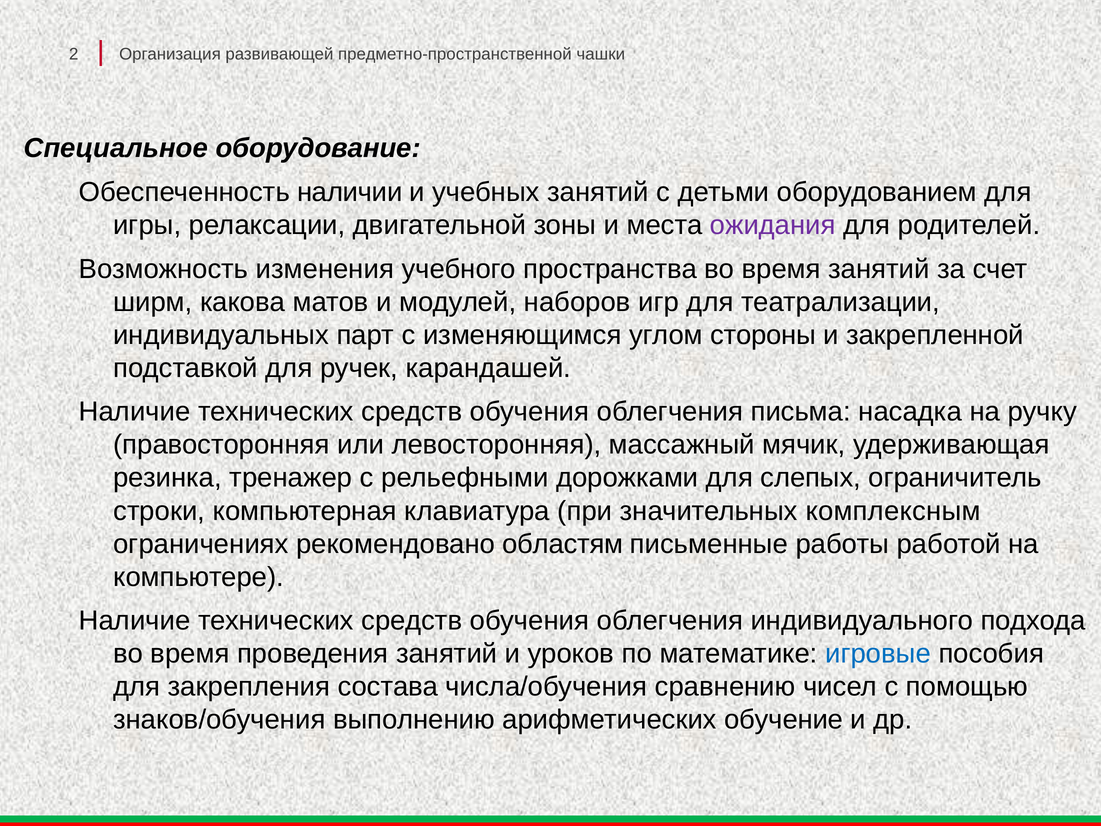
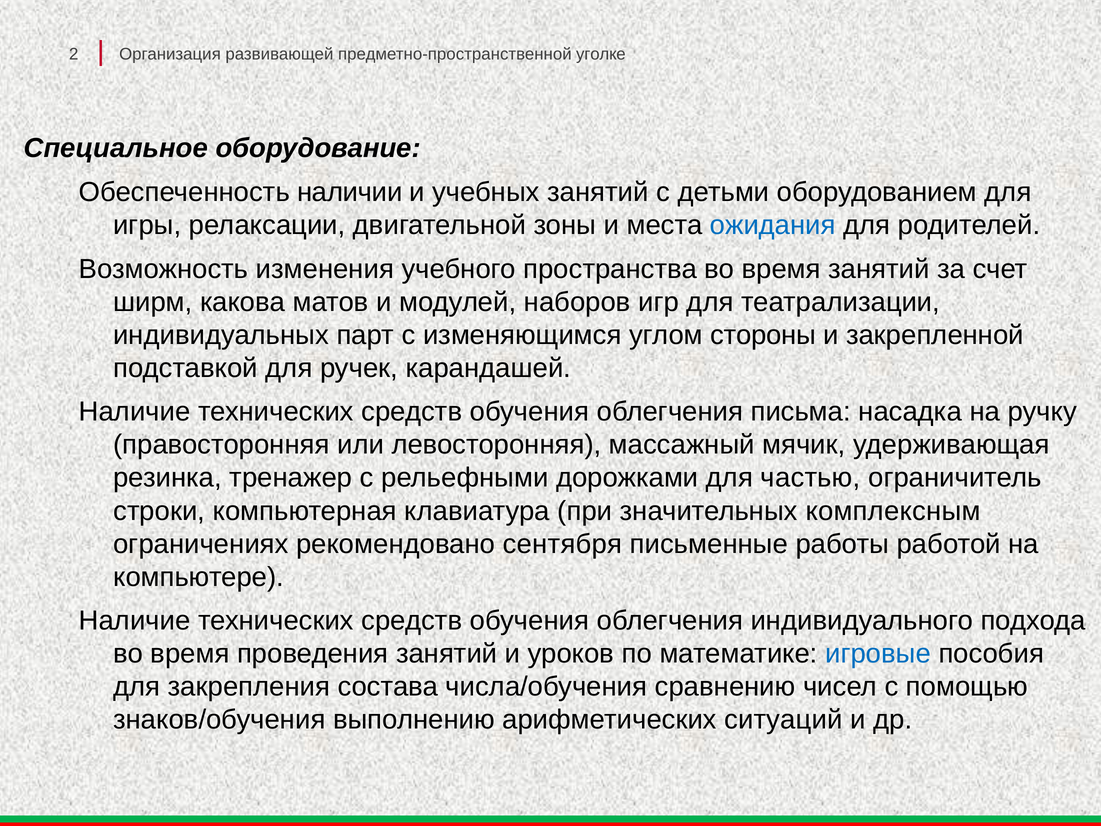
чашки: чашки -> уголке
ожидания colour: purple -> blue
слепых: слепых -> частью
областям: областям -> сентября
обучение: обучение -> ситуаций
